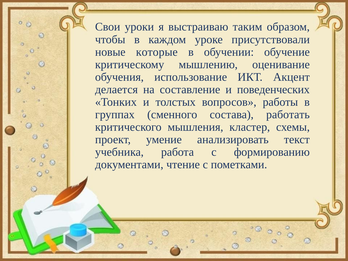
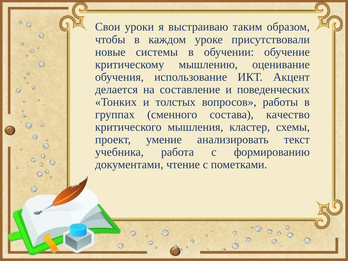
которые: которые -> системы
работать: работать -> качество
